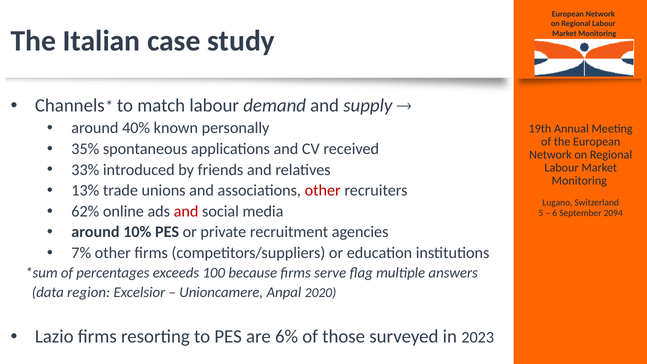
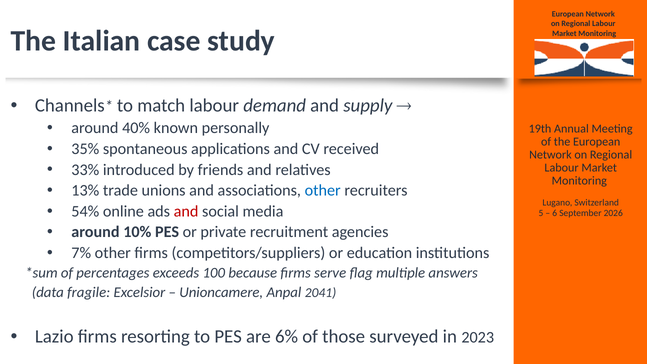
other at (323, 190) colour: red -> blue
62%: 62% -> 54%
2094: 2094 -> 2026
region: region -> fragile
2020: 2020 -> 2041
